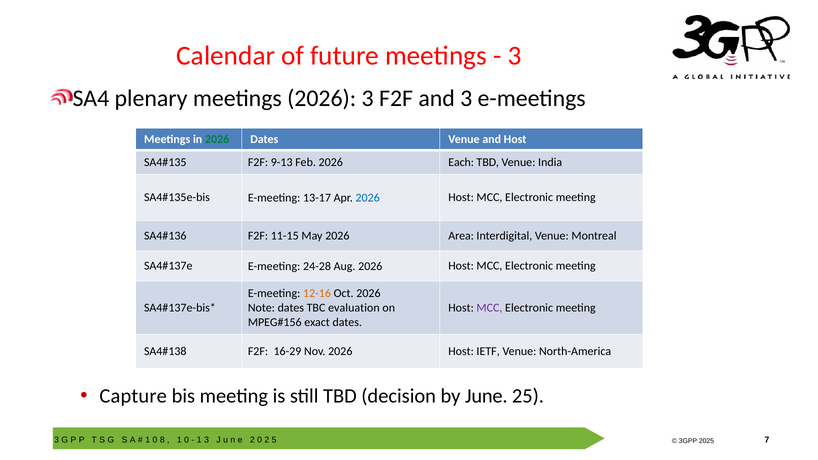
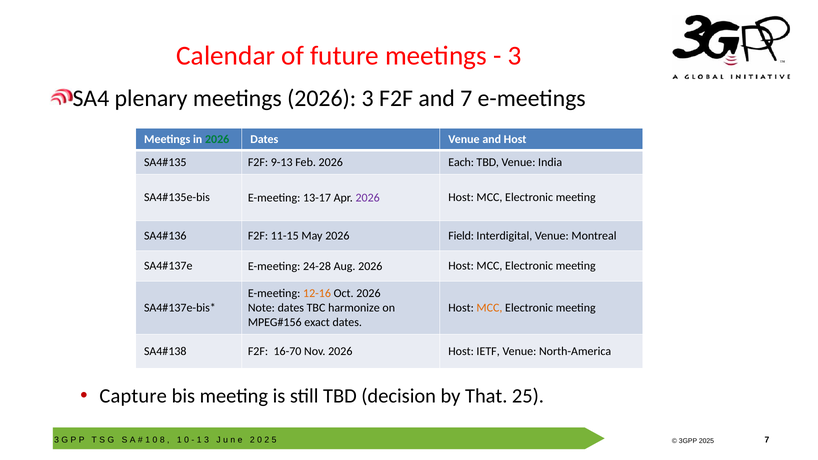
and 3: 3 -> 7
2026 at (368, 198) colour: blue -> purple
Area: Area -> Field
MCC at (489, 308) colour: purple -> orange
evaluation: evaluation -> harmonize
16-29: 16-29 -> 16-70
June: June -> That
